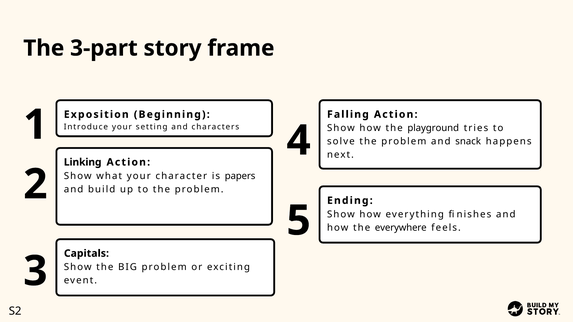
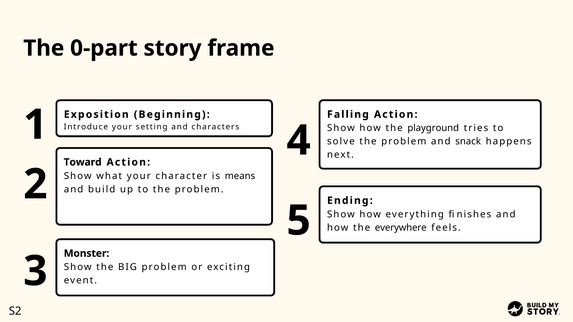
3-part: 3-part -> 0-part
Linking: Linking -> Toward
papers: papers -> means
Capitals: Capitals -> Monster
